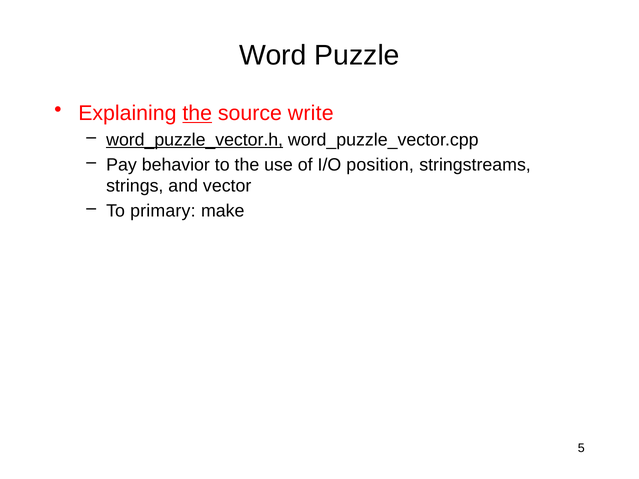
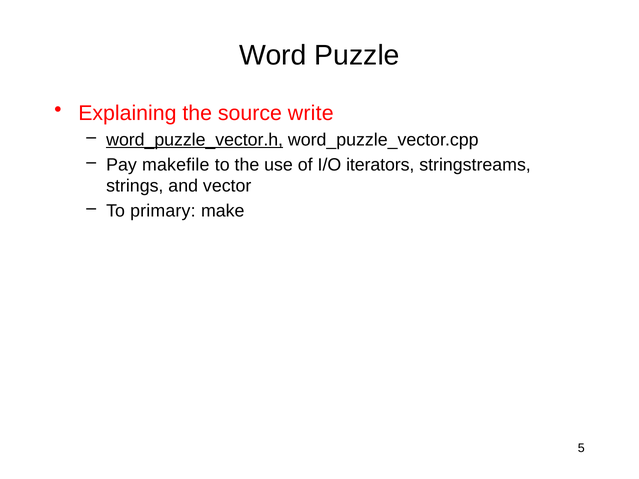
the at (197, 113) underline: present -> none
behavior: behavior -> makefile
position: position -> iterators
